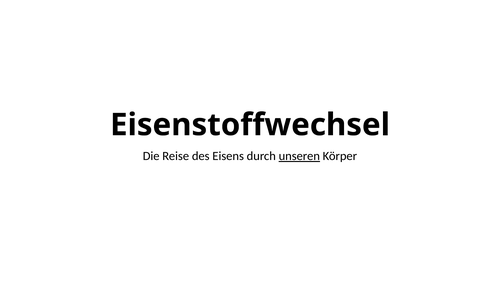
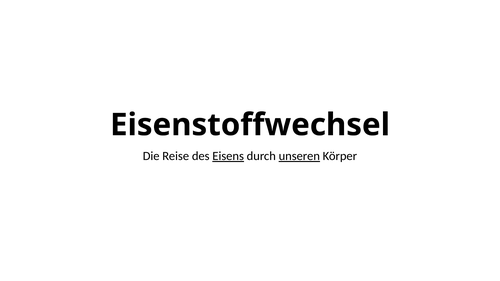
Eisens underline: none -> present
